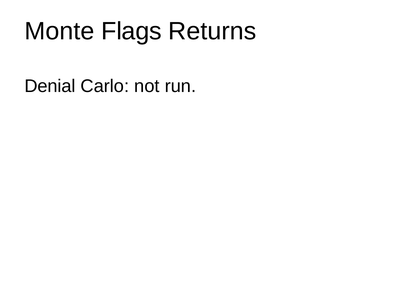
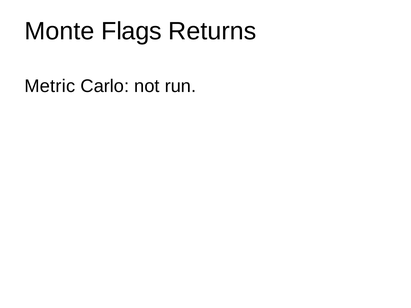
Denial: Denial -> Metric
